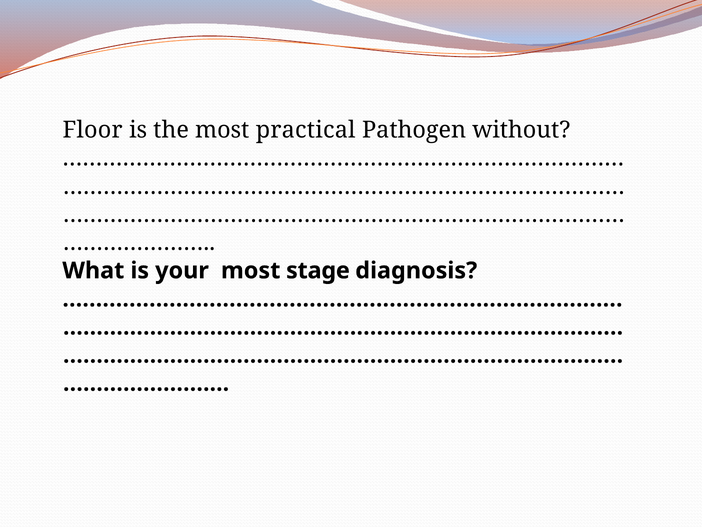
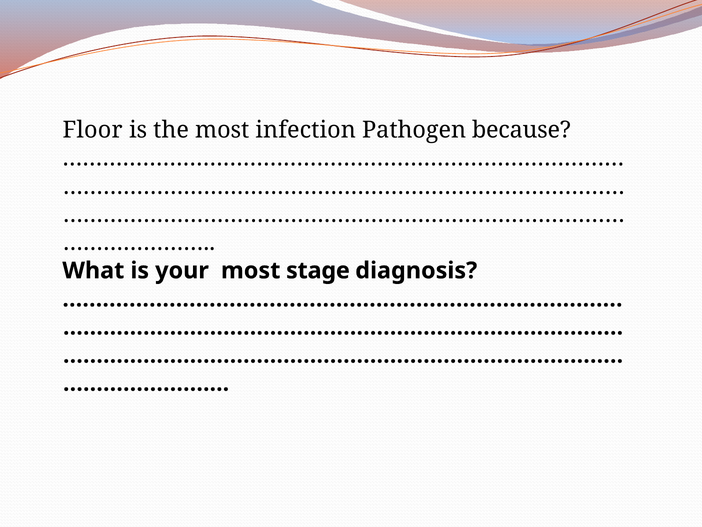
practical: practical -> infection
without: without -> because
